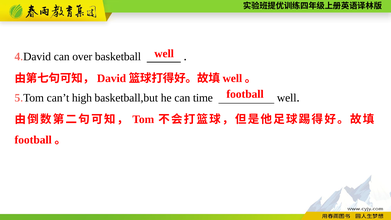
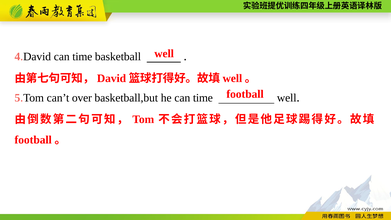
over at (82, 57): over -> time
high: high -> over
